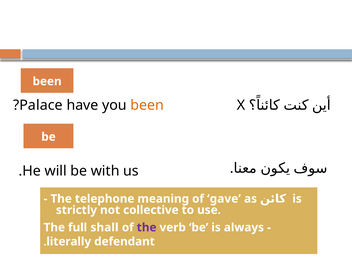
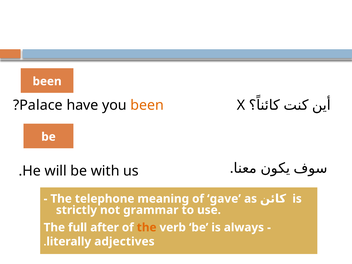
collective: collective -> grammar
shall: shall -> after
the at (147, 227) colour: purple -> orange
defendant: defendant -> adjectives
